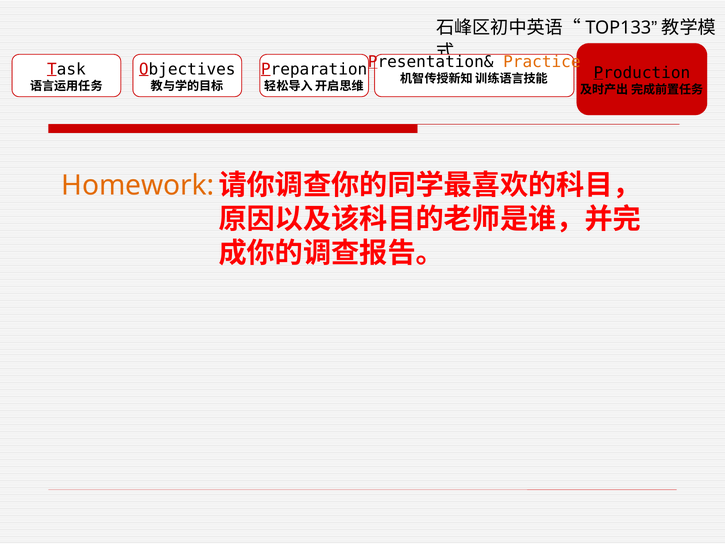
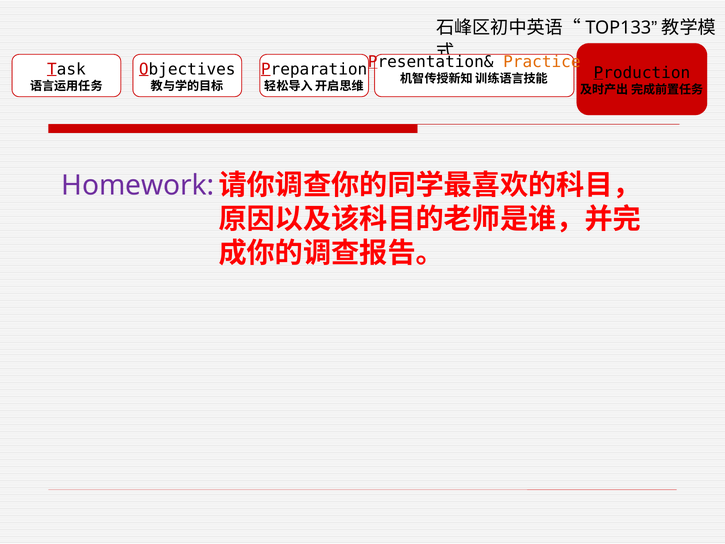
Homework colour: orange -> purple
